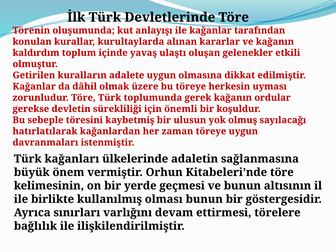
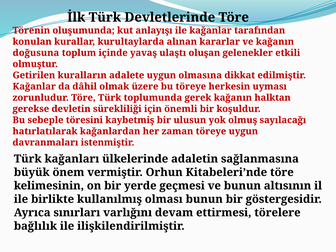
kaldırdım: kaldırdım -> doğusuna
ordular: ordular -> halktan
